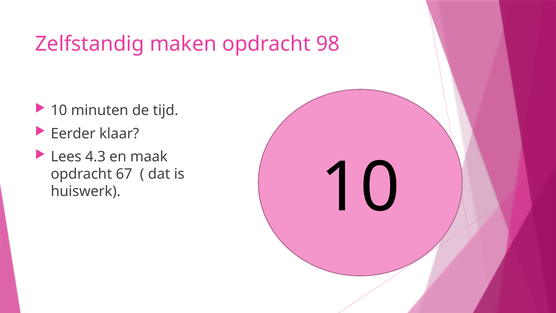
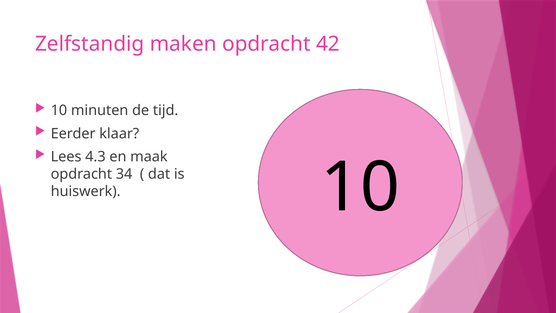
98: 98 -> 42
67: 67 -> 34
